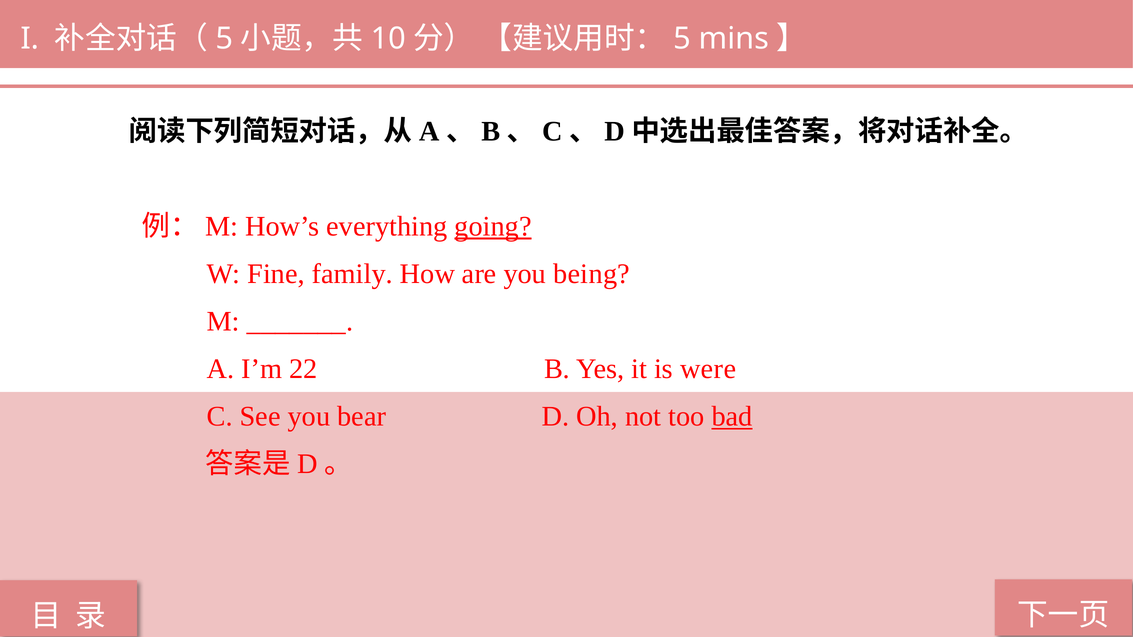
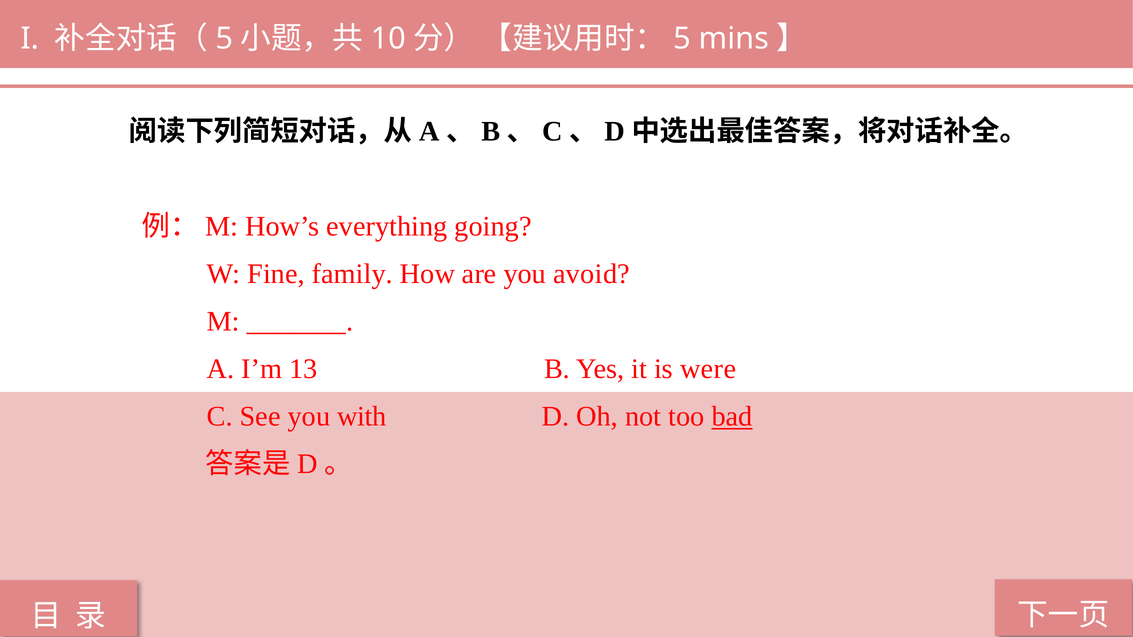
going underline: present -> none
being: being -> avoid
22: 22 -> 13
bear: bear -> with
